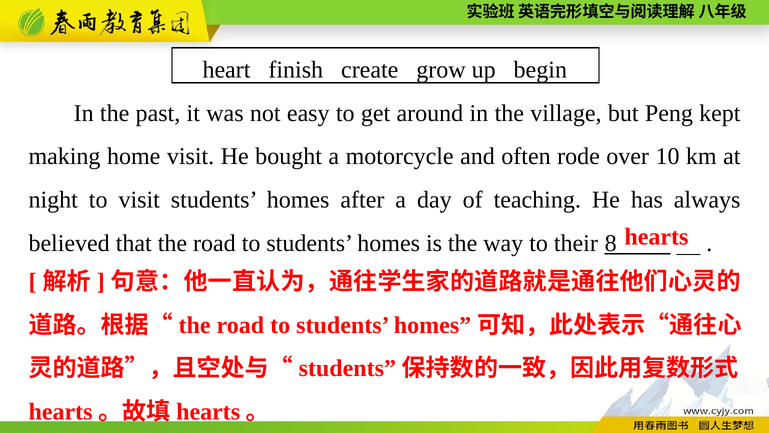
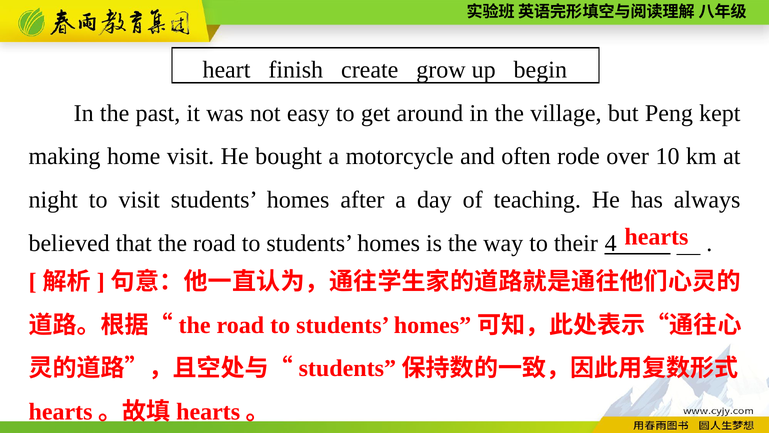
8: 8 -> 4
